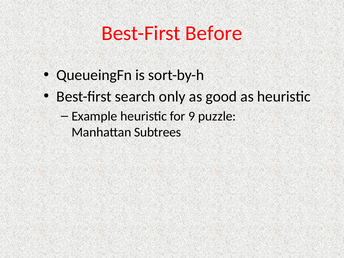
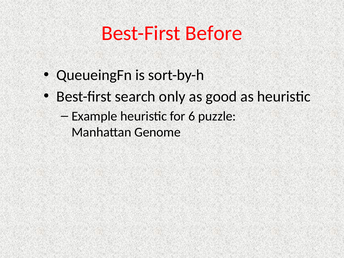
9: 9 -> 6
Subtrees: Subtrees -> Genome
